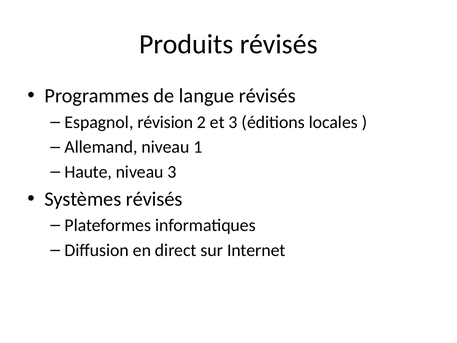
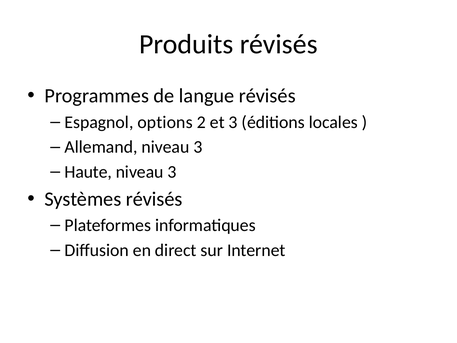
révision: révision -> options
Allemand niveau 1: 1 -> 3
